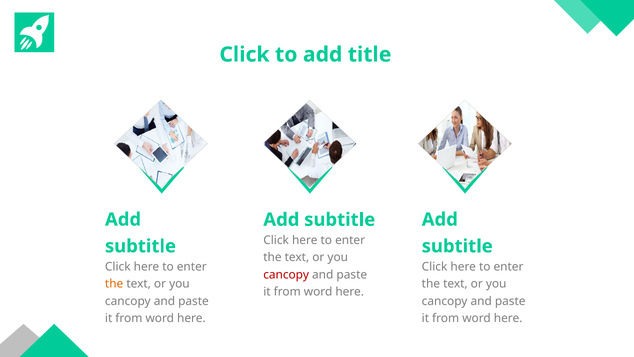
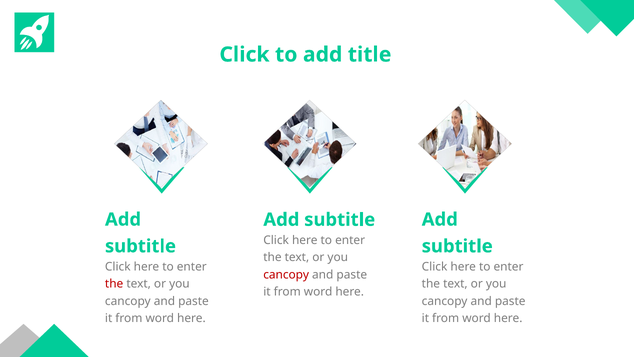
the at (114, 284) colour: orange -> red
